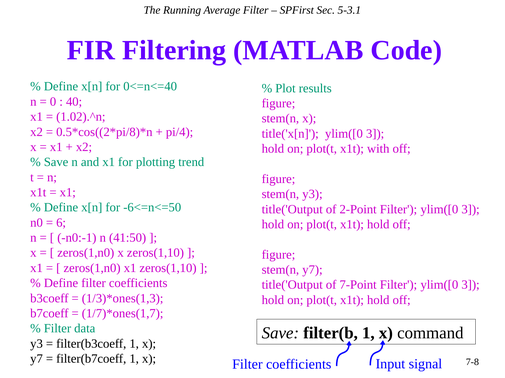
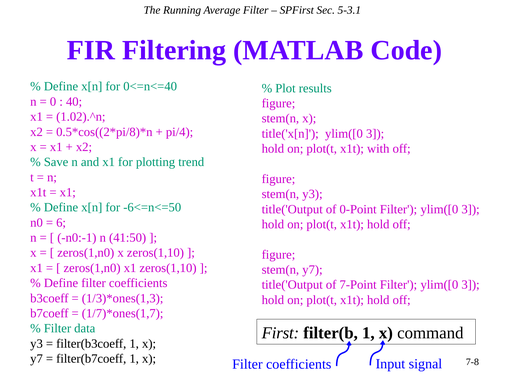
2-Point: 2-Point -> 0-Point
Save at (280, 334): Save -> First
